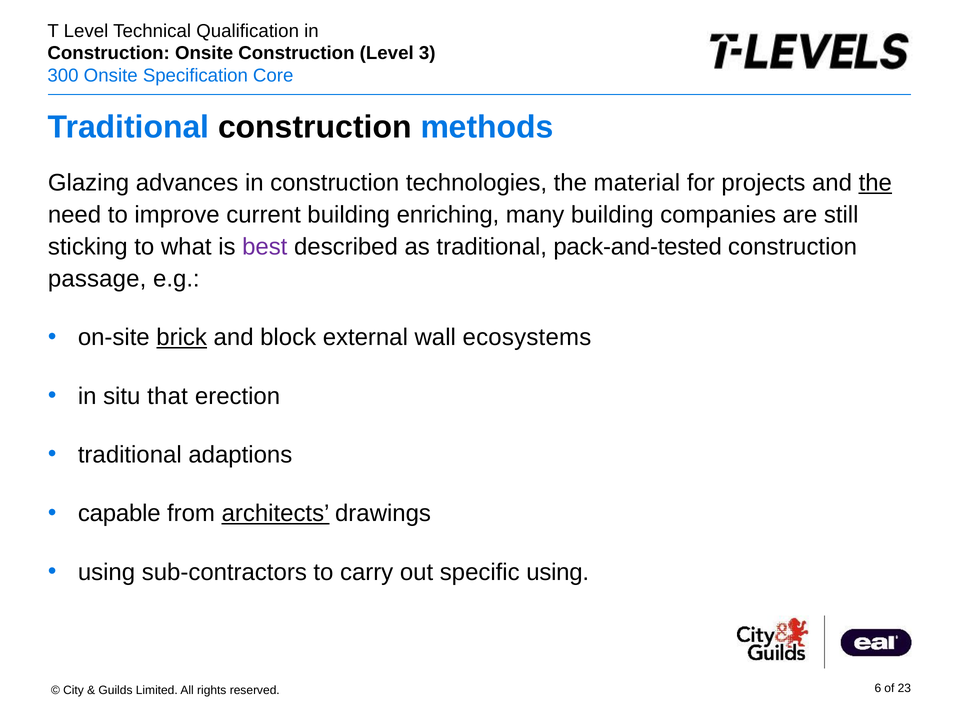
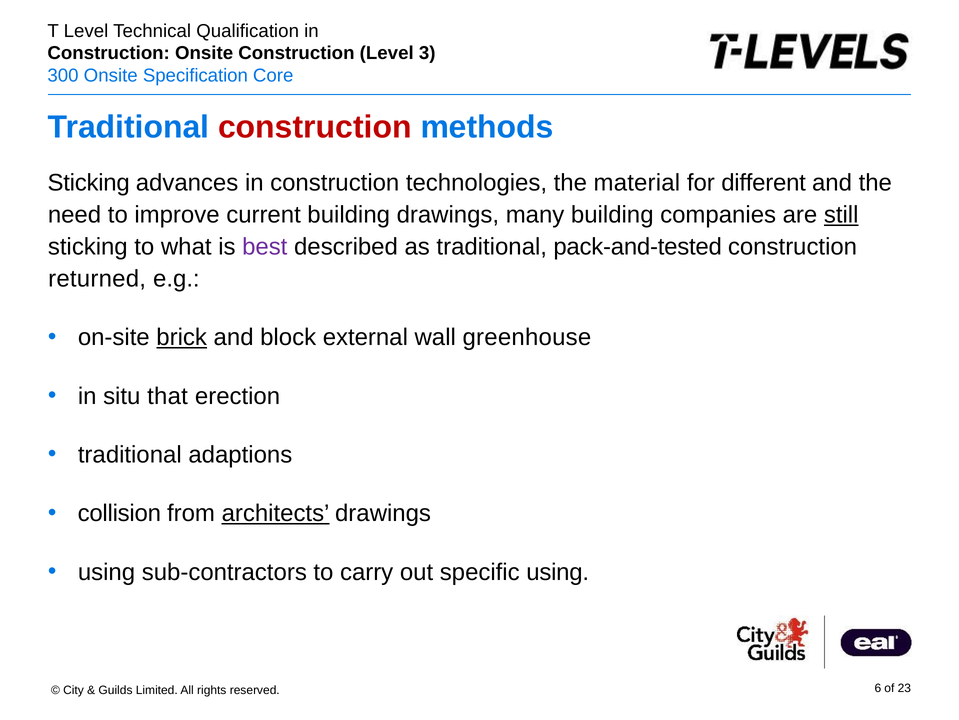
construction at (315, 127) colour: black -> red
Glazing at (89, 183): Glazing -> Sticking
projects: projects -> different
the at (875, 183) underline: present -> none
building enriching: enriching -> drawings
still underline: none -> present
passage: passage -> returned
ecosystems: ecosystems -> greenhouse
capable: capable -> collision
